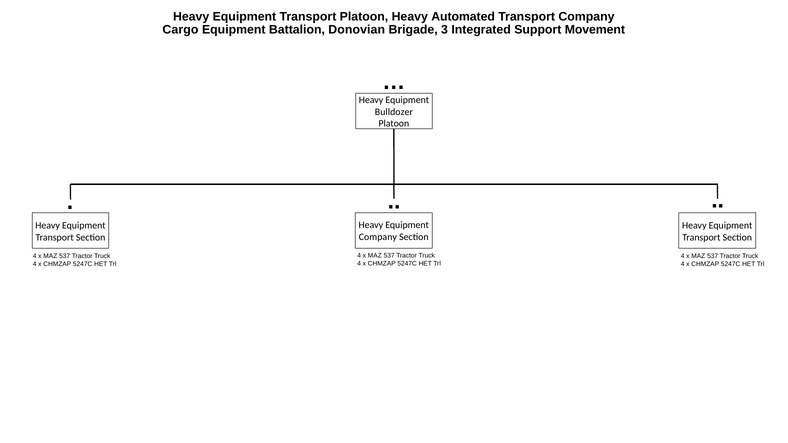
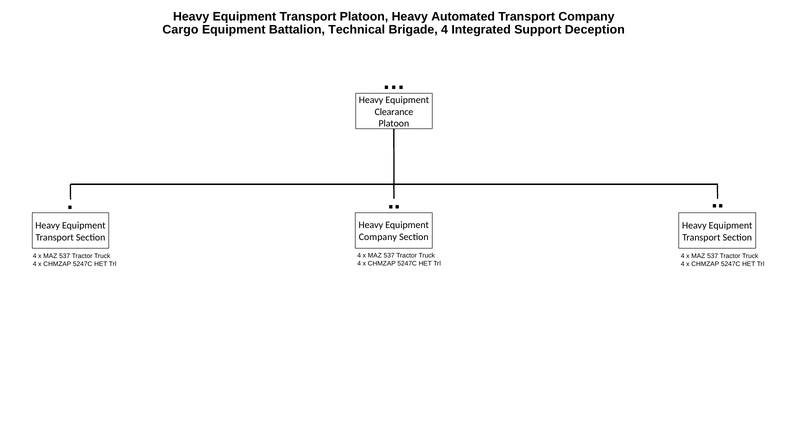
Donovian: Donovian -> Technical
Brigade 3: 3 -> 4
Movement: Movement -> Deception
Bulldozer: Bulldozer -> Clearance
